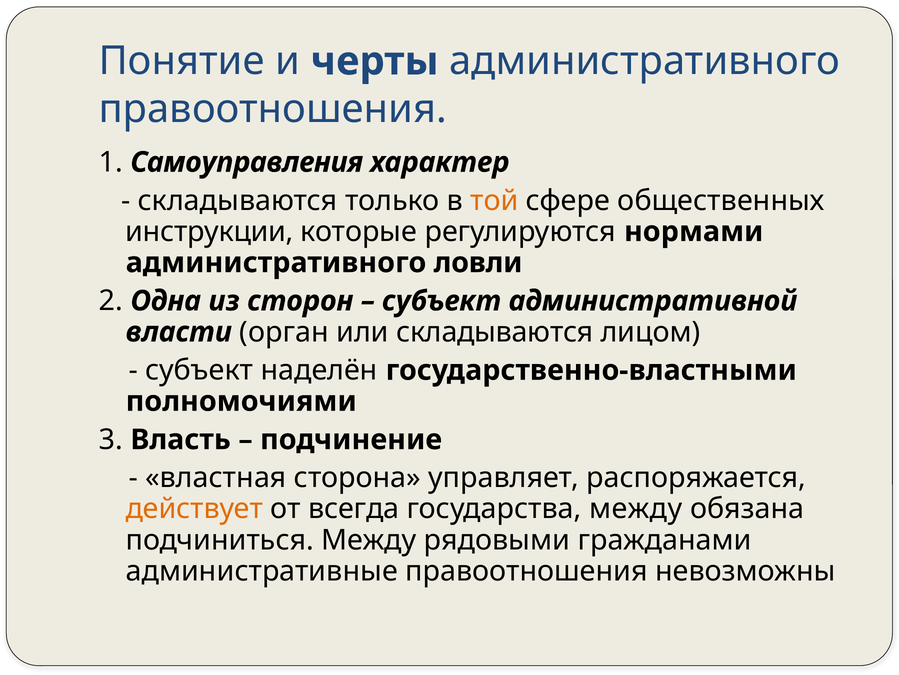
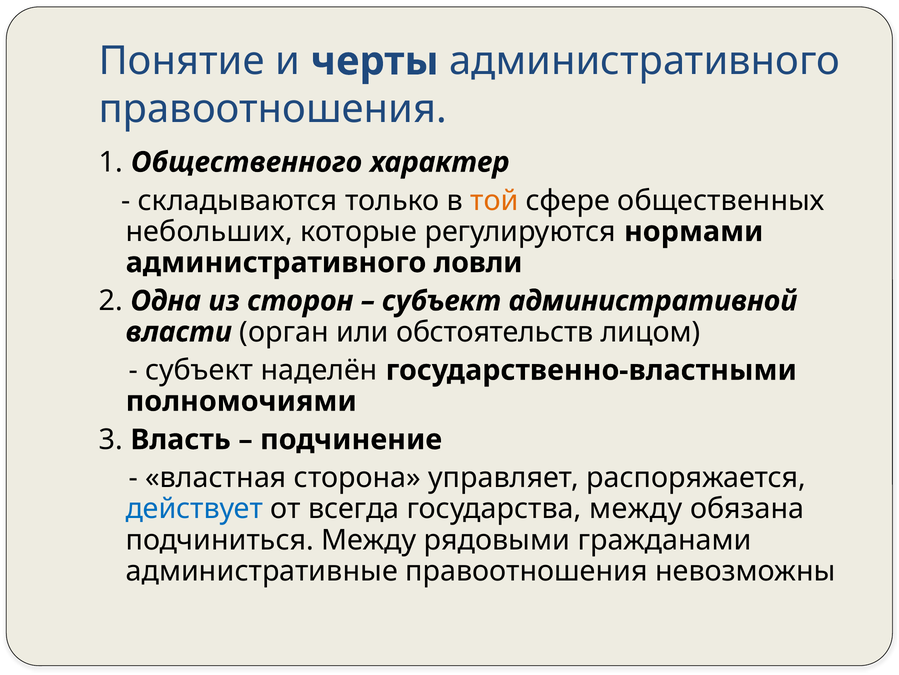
Самоуправления: Самоуправления -> Общественного
инструкции: инструкции -> небольших
или складываются: складываются -> обстоятельств
действует colour: orange -> blue
